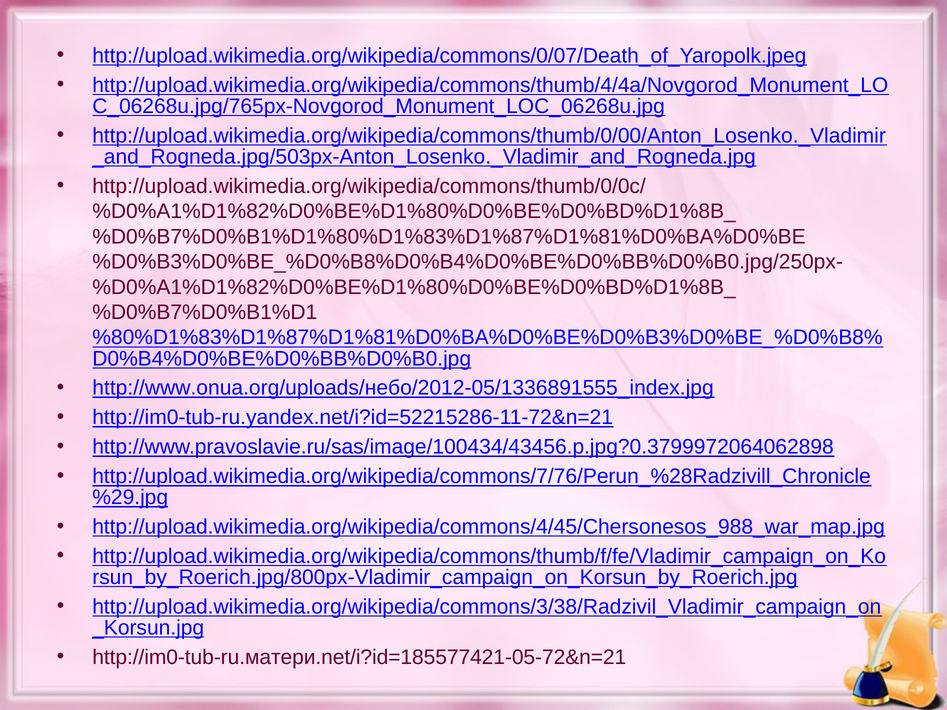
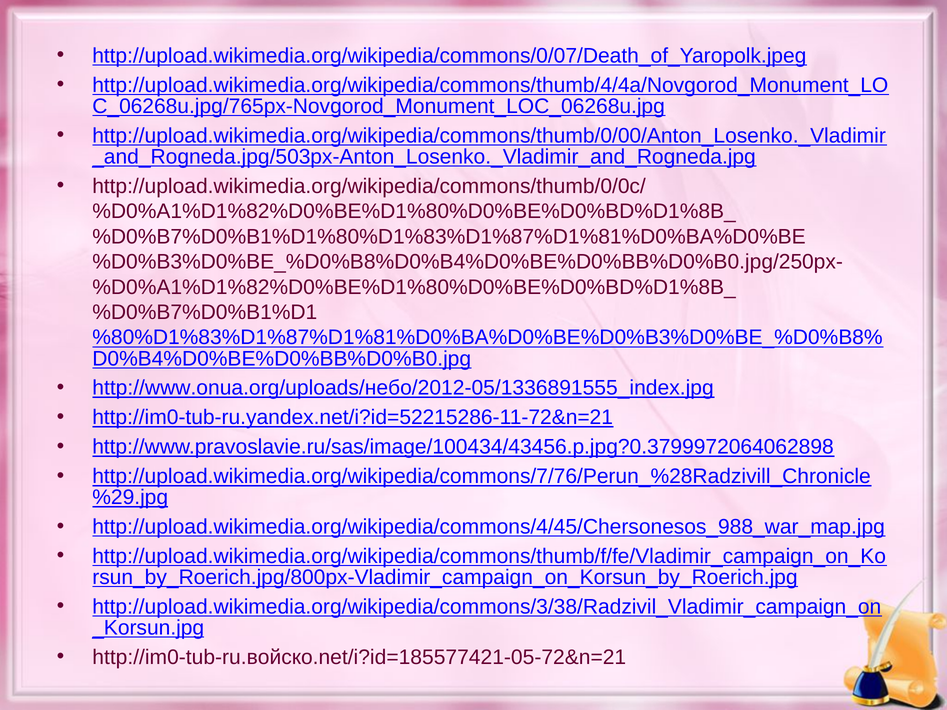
http://im0-tub-ru.матери.net/i?id=185577421-05-72&n=21: http://im0-tub-ru.матери.net/i?id=185577421-05-72&n=21 -> http://im0-tub-ru.войско.net/i?id=185577421-05-72&n=21
